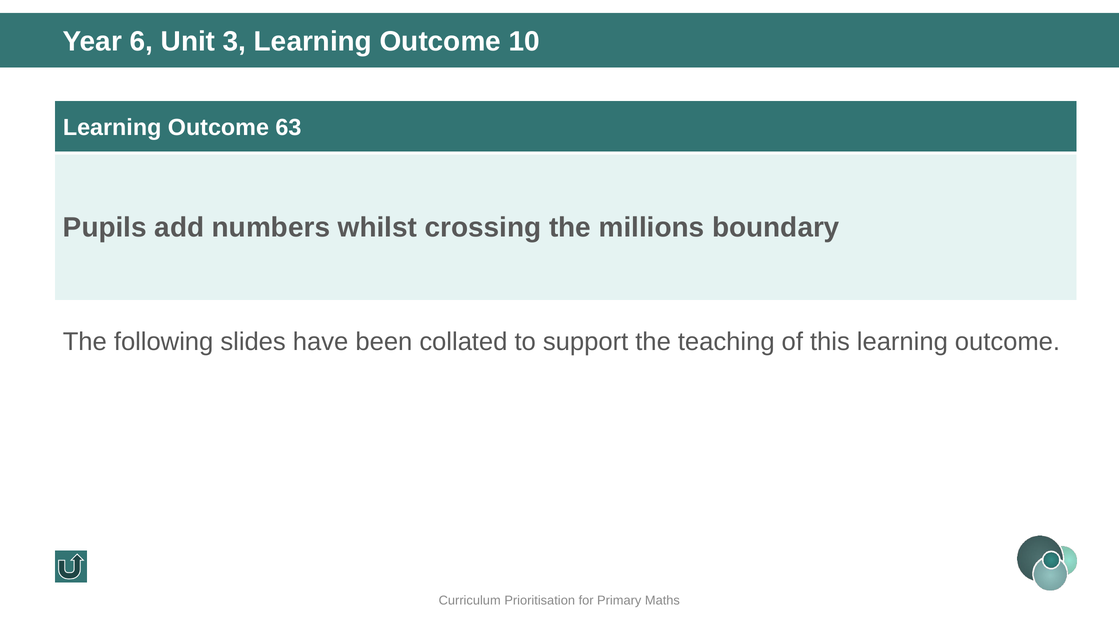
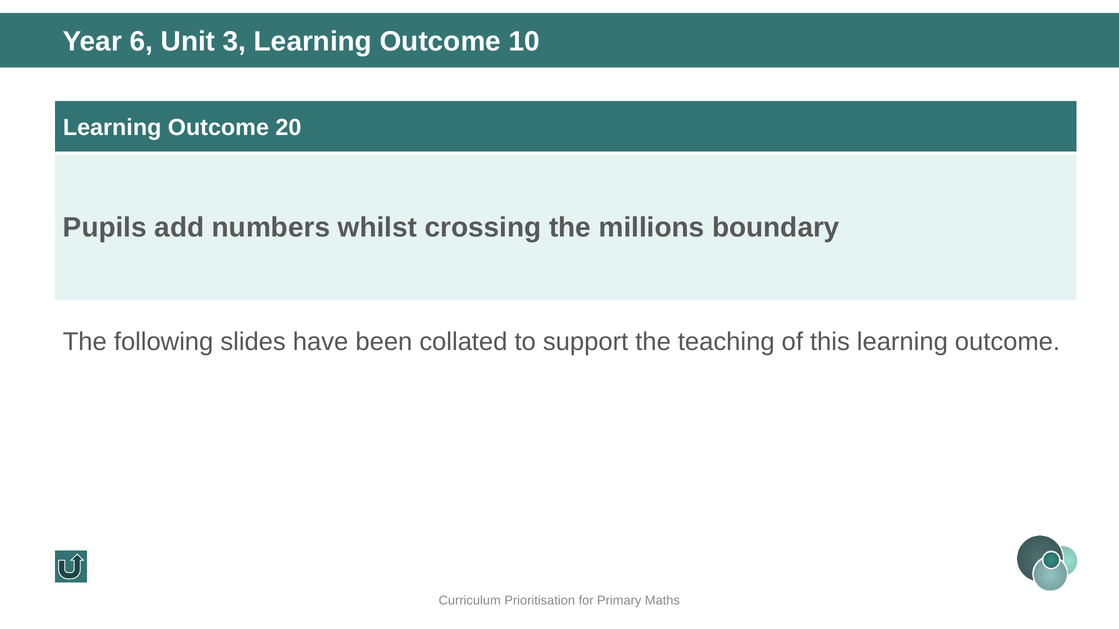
63: 63 -> 20
